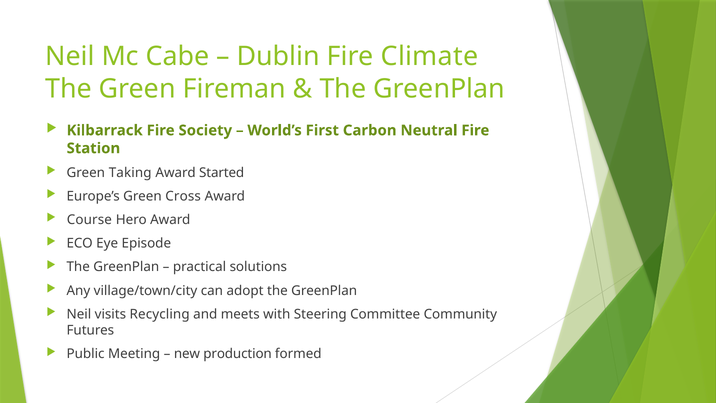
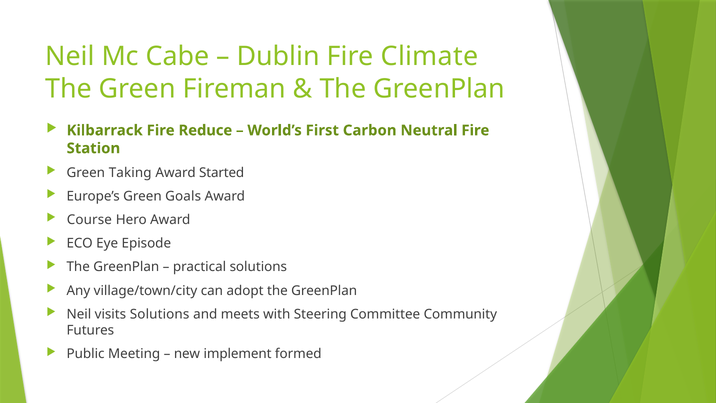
Society: Society -> Reduce
Cross: Cross -> Goals
visits Recycling: Recycling -> Solutions
production: production -> implement
